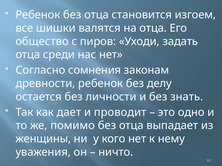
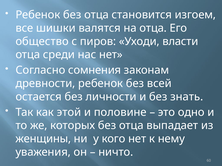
задать: задать -> власти
делу: делу -> всей
дает: дает -> этой
проводит: проводит -> половине
помимо: помимо -> которых
